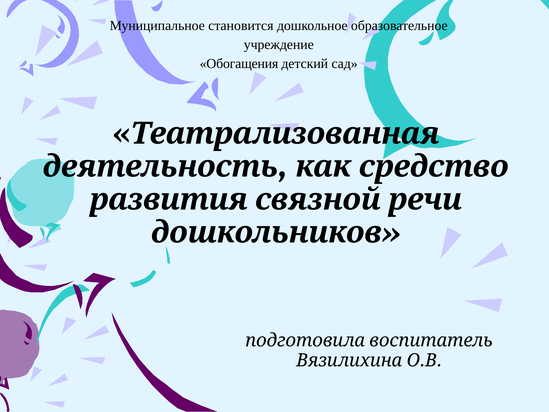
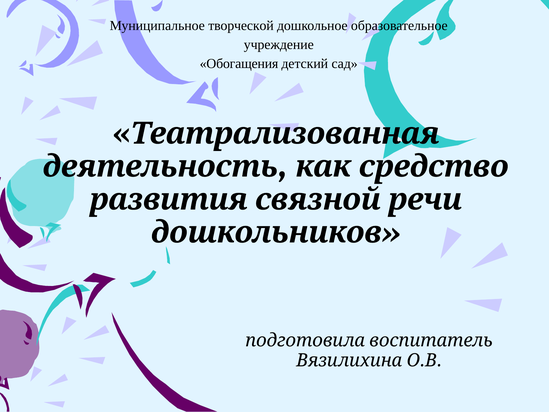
становится: становится -> творческой
